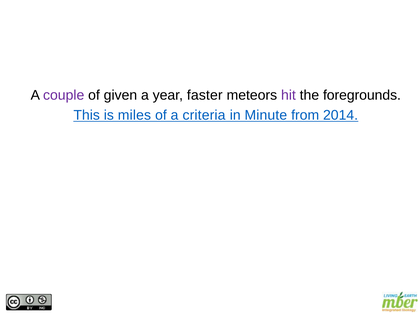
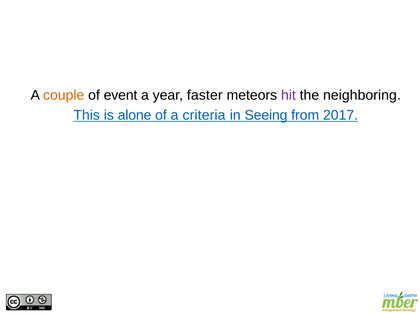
couple colour: purple -> orange
given: given -> event
foregrounds: foregrounds -> neighboring
miles: miles -> alone
Minute: Minute -> Seeing
2014: 2014 -> 2017
